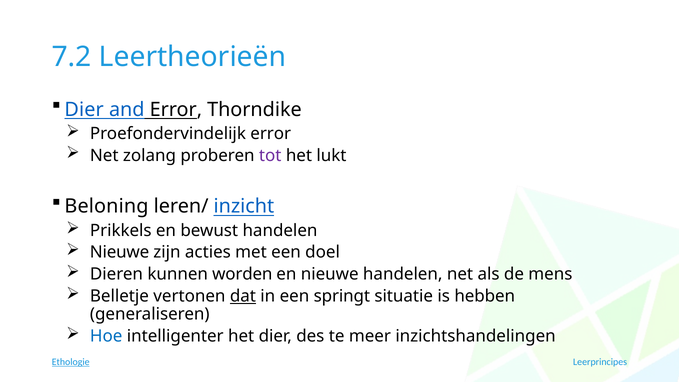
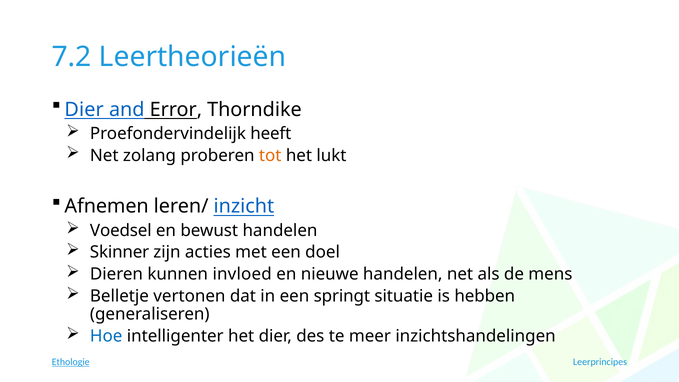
Proefondervindelijk error: error -> heeft
tot colour: purple -> orange
Beloning: Beloning -> Afnemen
Prikkels: Prikkels -> Voedsel
Nieuwe at (120, 252): Nieuwe -> Skinner
worden: worden -> invloed
dat underline: present -> none
